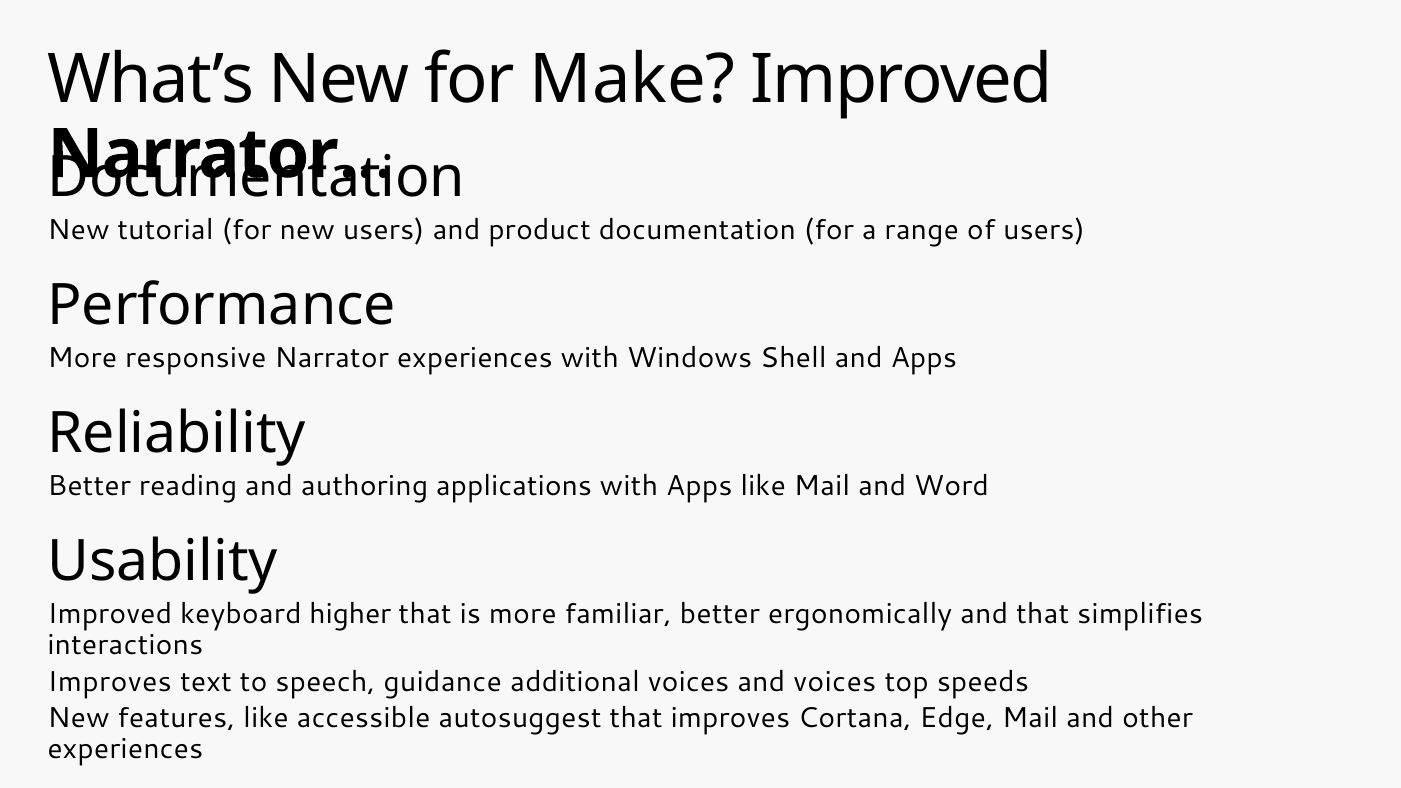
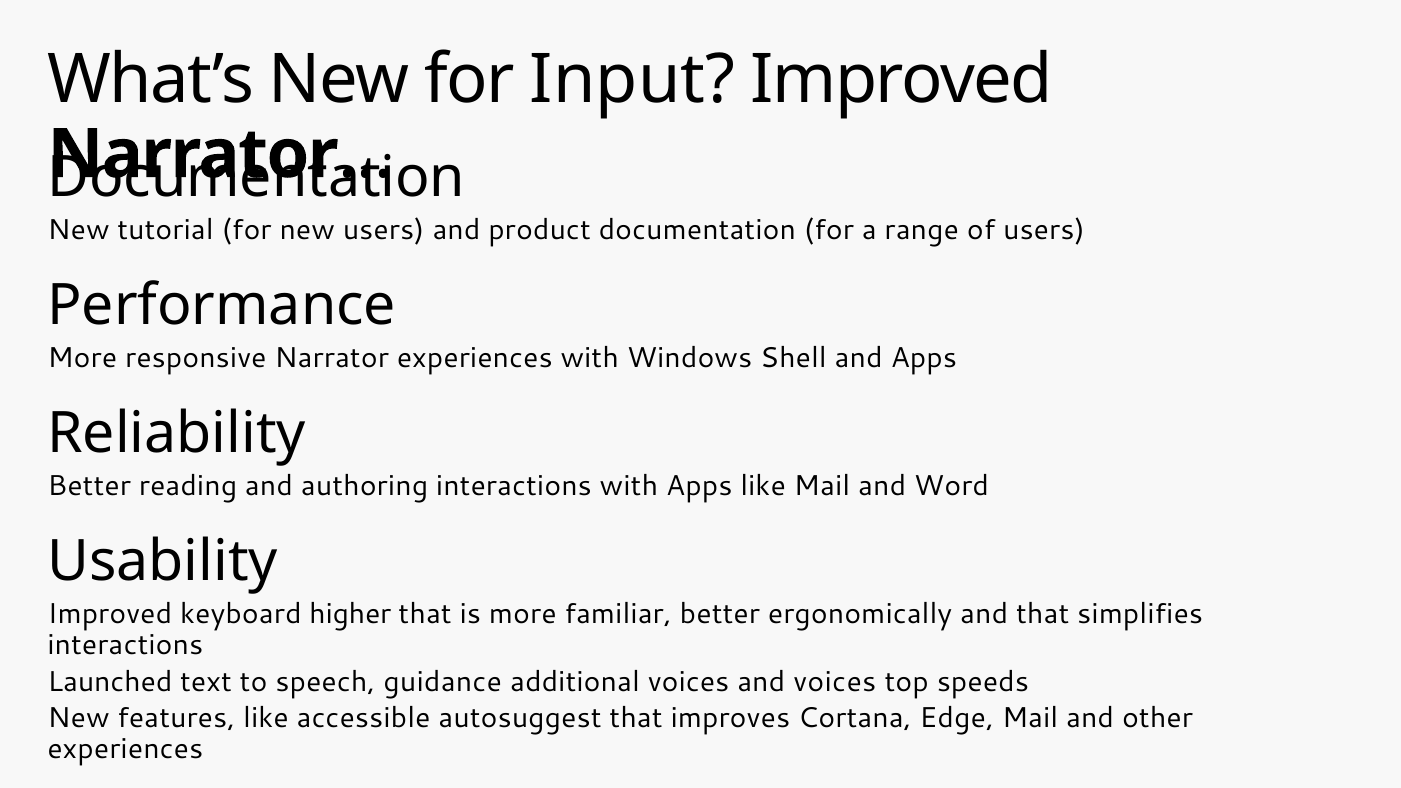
Make: Make -> Input
authoring applications: applications -> interactions
Improves at (110, 682): Improves -> Launched
